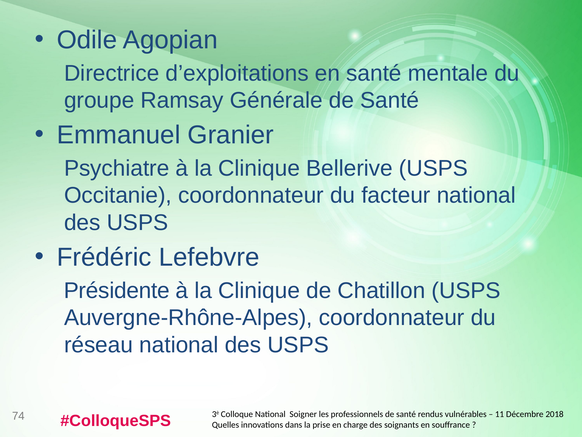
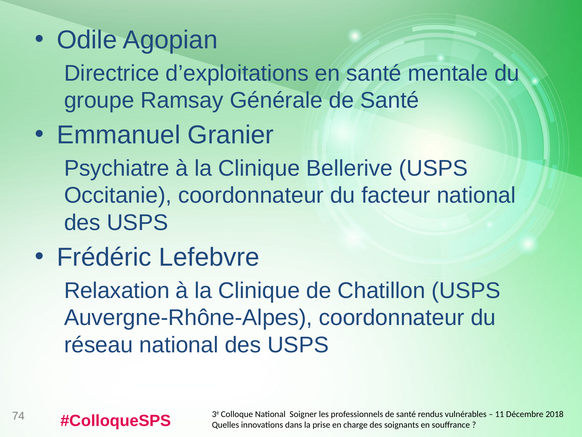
Présidente: Présidente -> Relaxation
